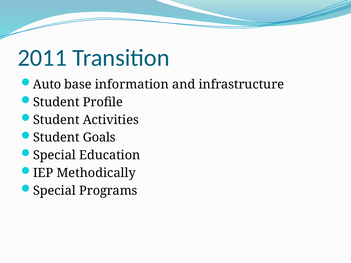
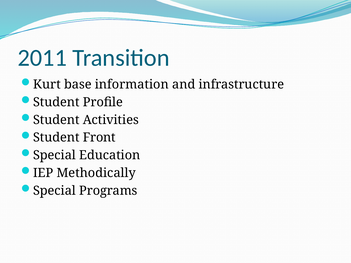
Auto: Auto -> Kurt
Goals: Goals -> Front
